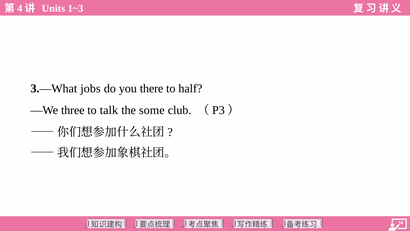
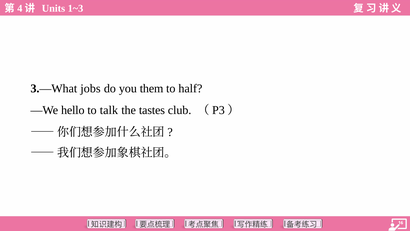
there: there -> them
three: three -> hello
some: some -> tastes
